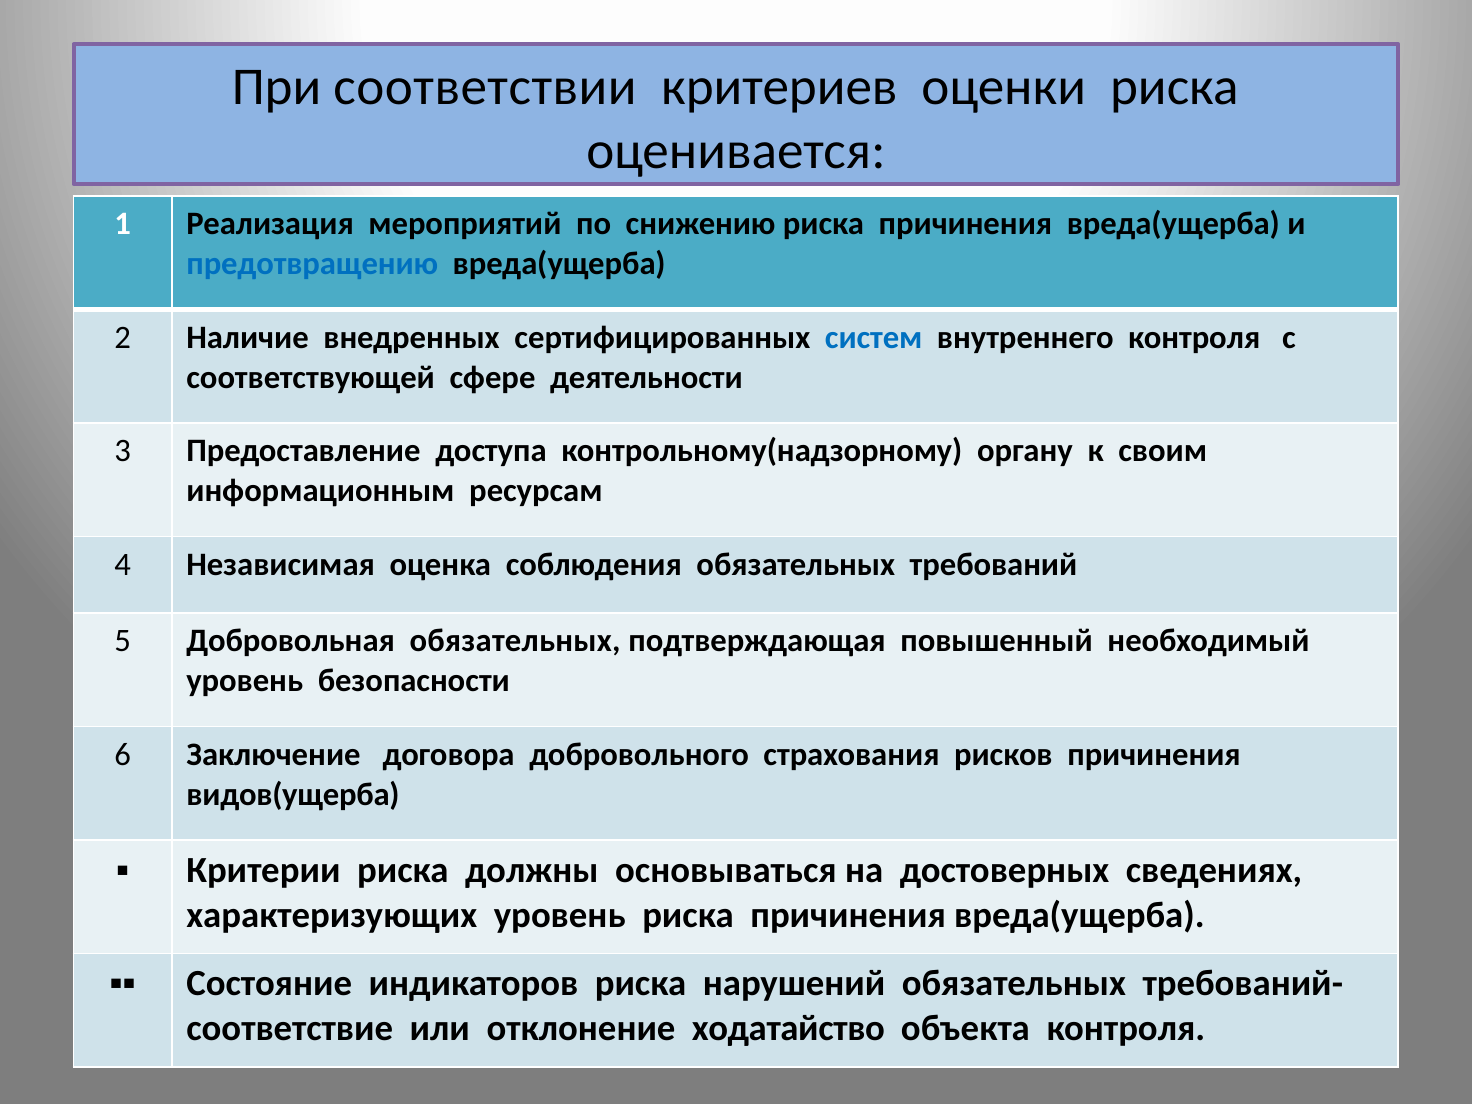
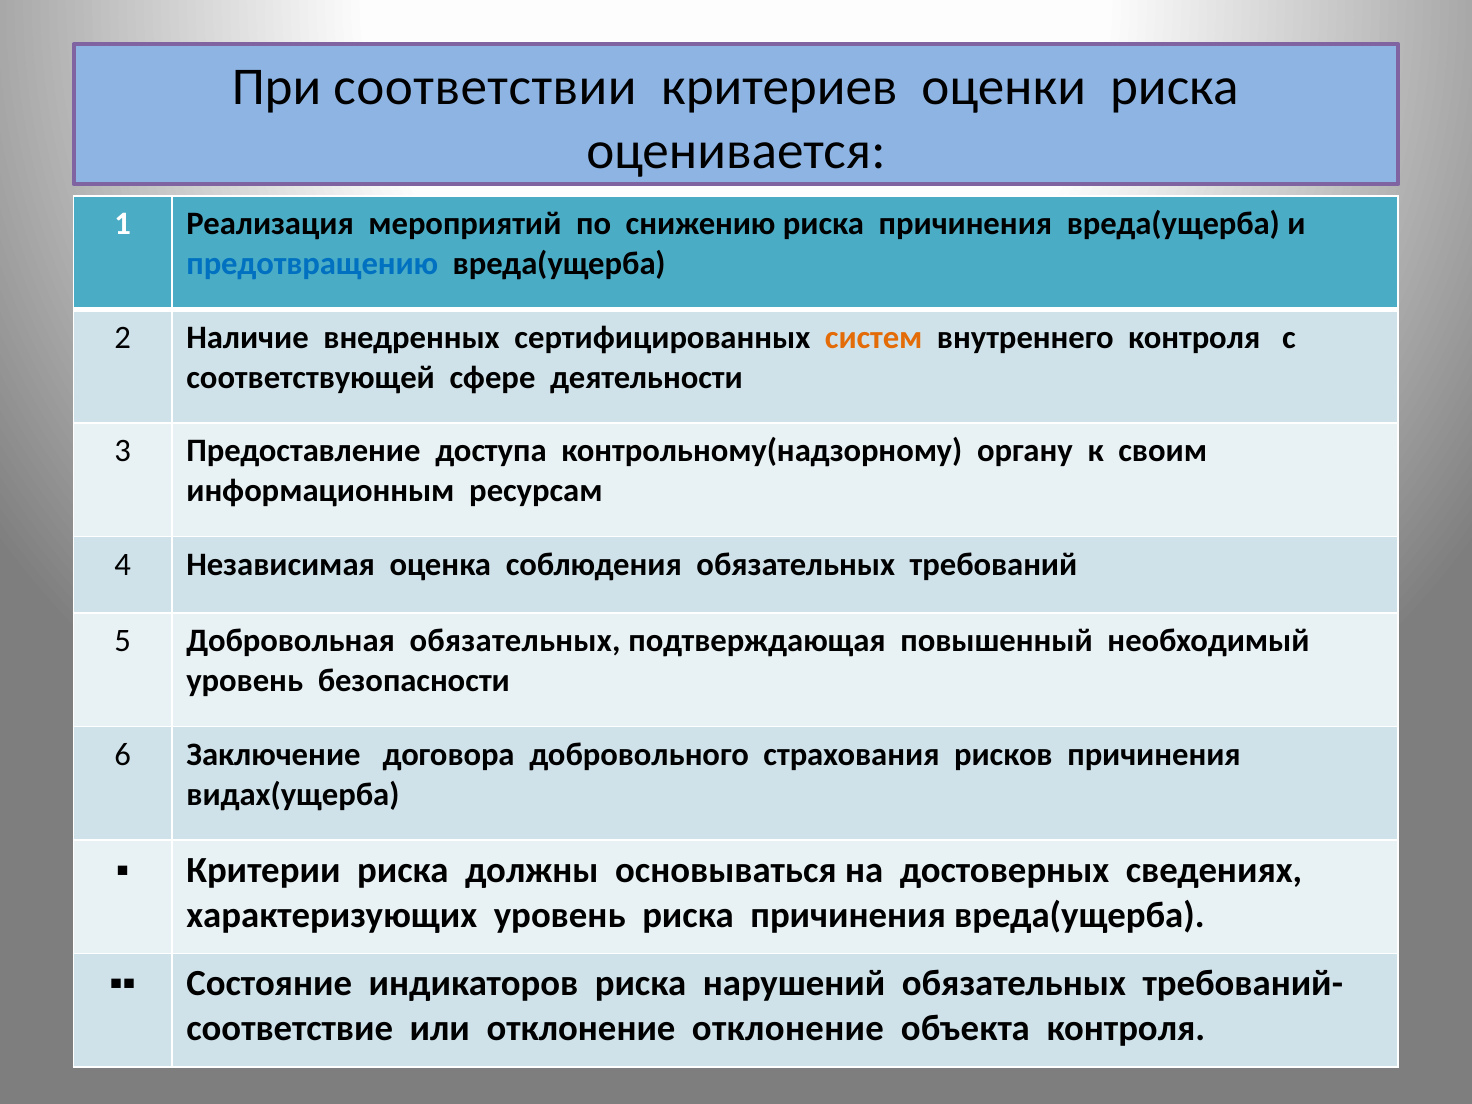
систем colour: blue -> orange
видов(ущерба: видов(ущерба -> видах(ущерба
отклонение ходатайство: ходатайство -> отклонение
